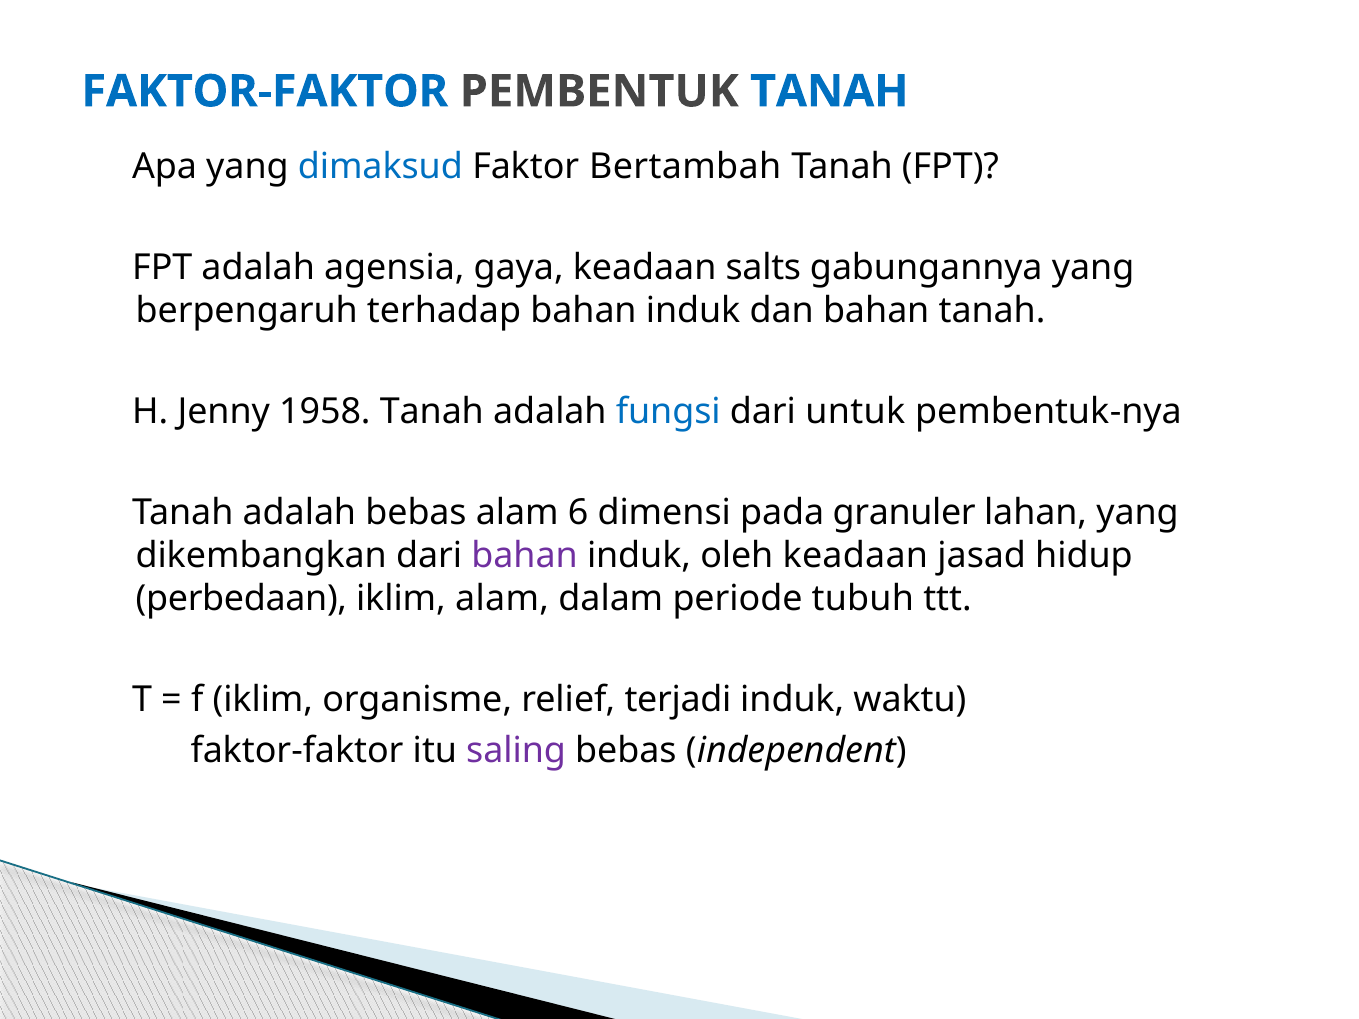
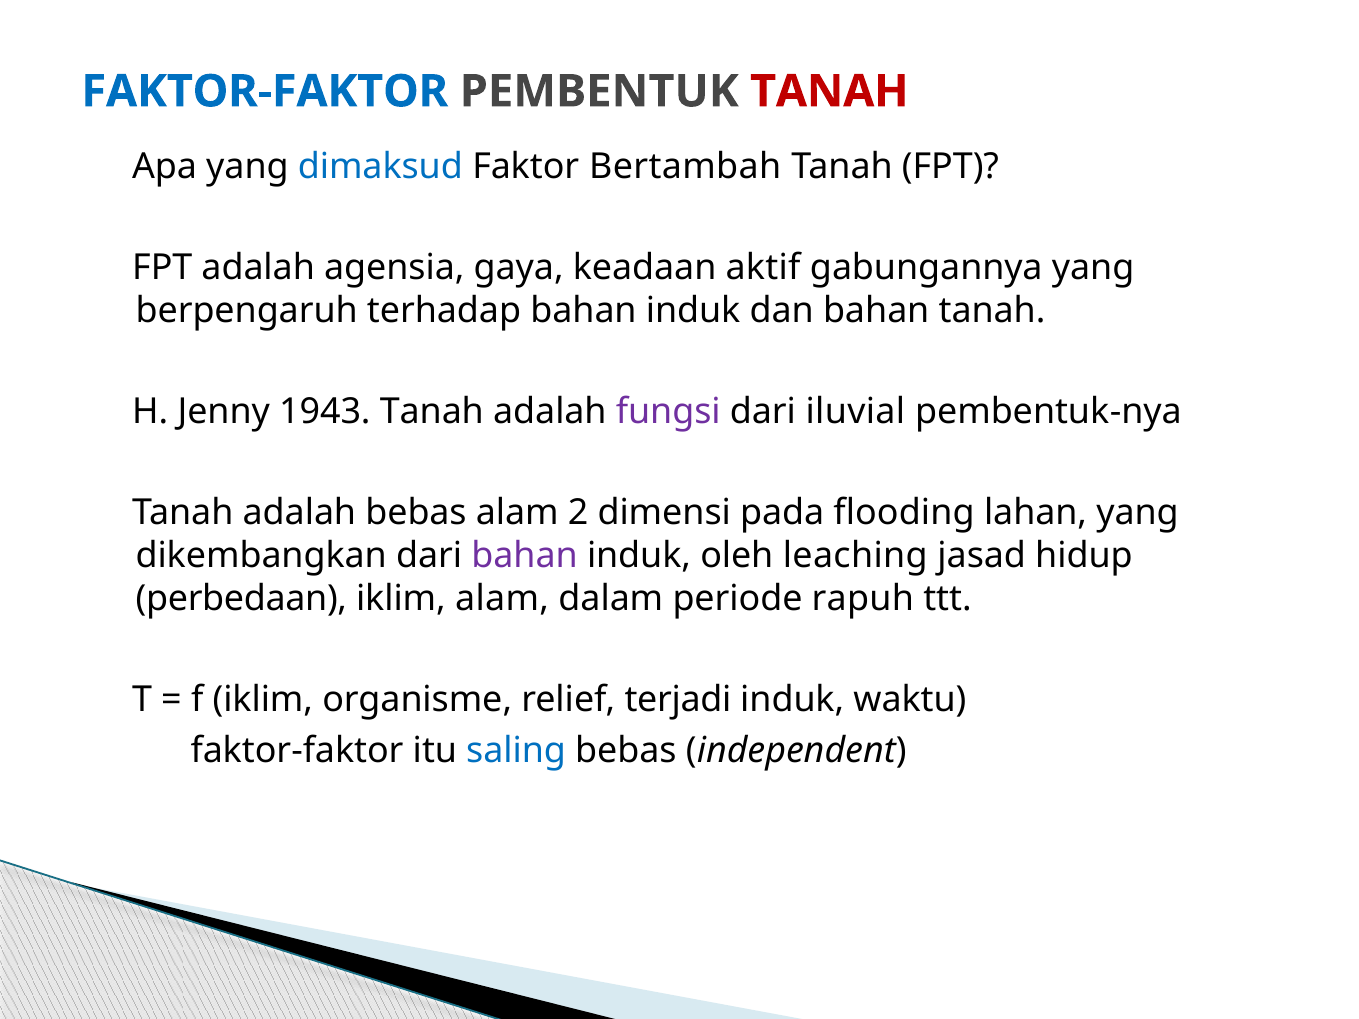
TANAH at (829, 92) colour: blue -> red
salts: salts -> aktif
1958: 1958 -> 1943
fungsi colour: blue -> purple
untuk: untuk -> iluvial
6: 6 -> 2
granuler: granuler -> flooding
oleh keadaan: keadaan -> leaching
tubuh: tubuh -> rapuh
saling colour: purple -> blue
